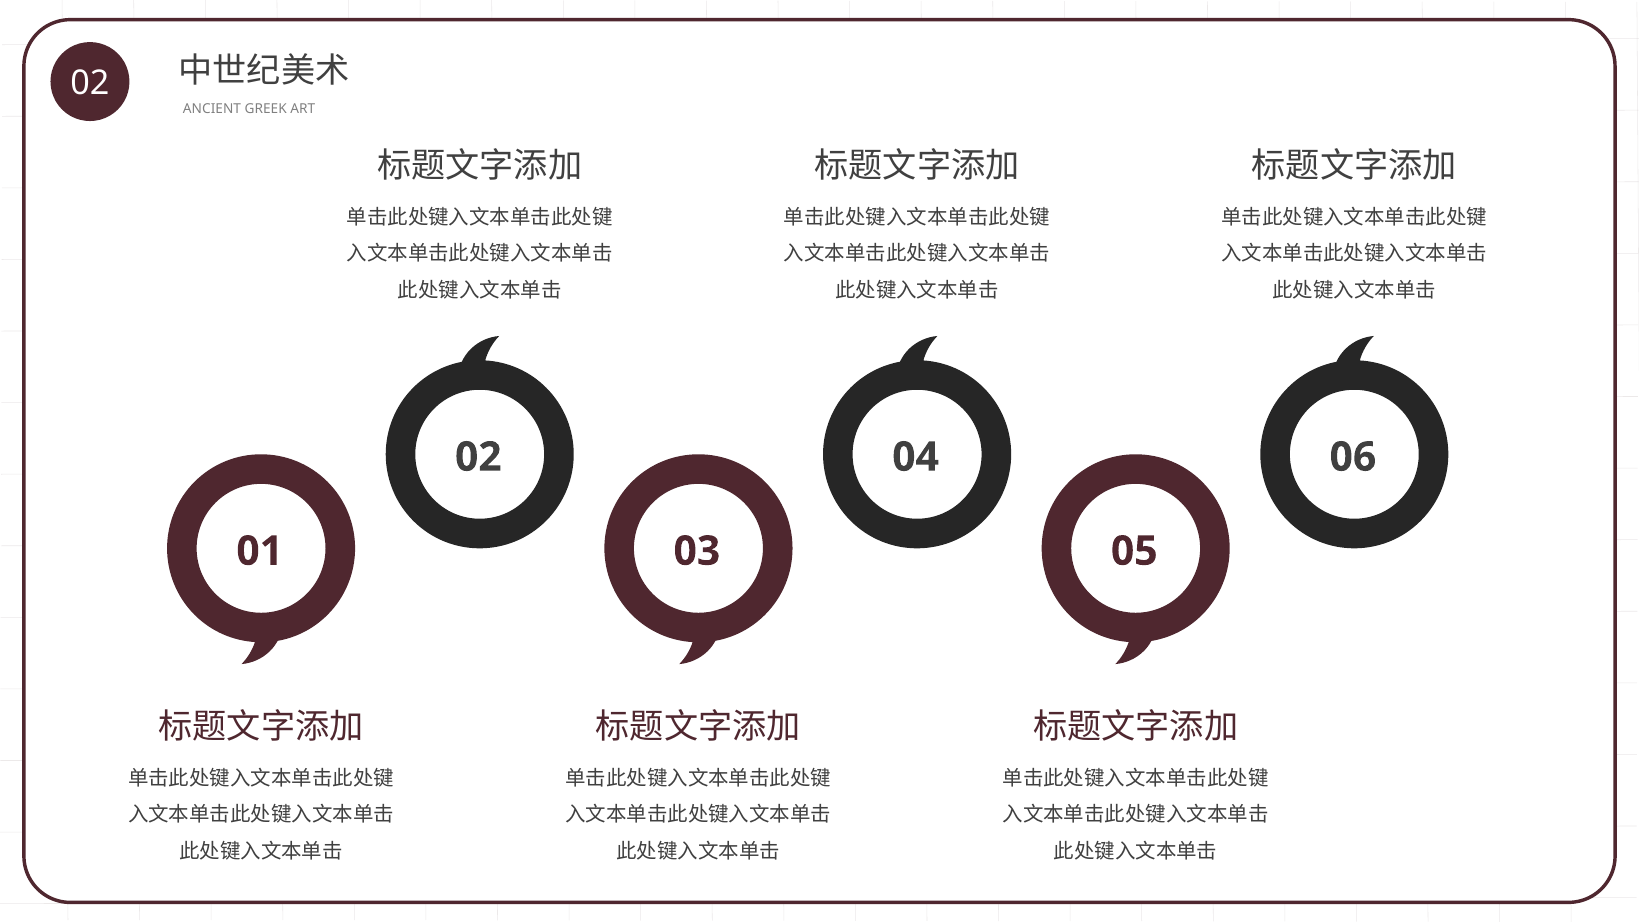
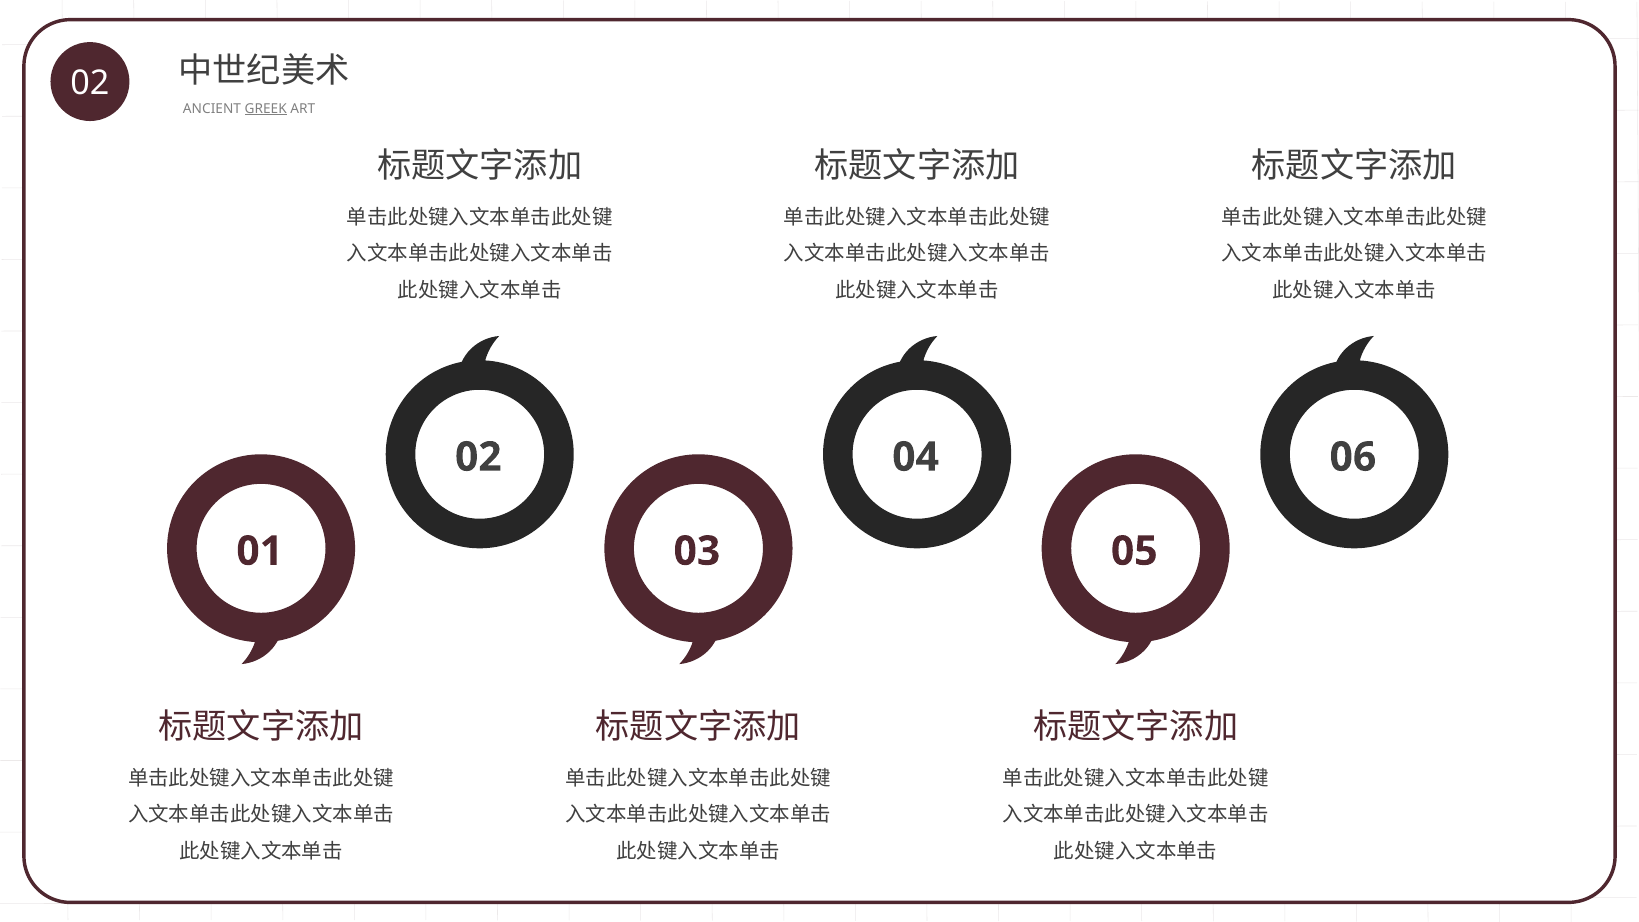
GREEK underline: none -> present
